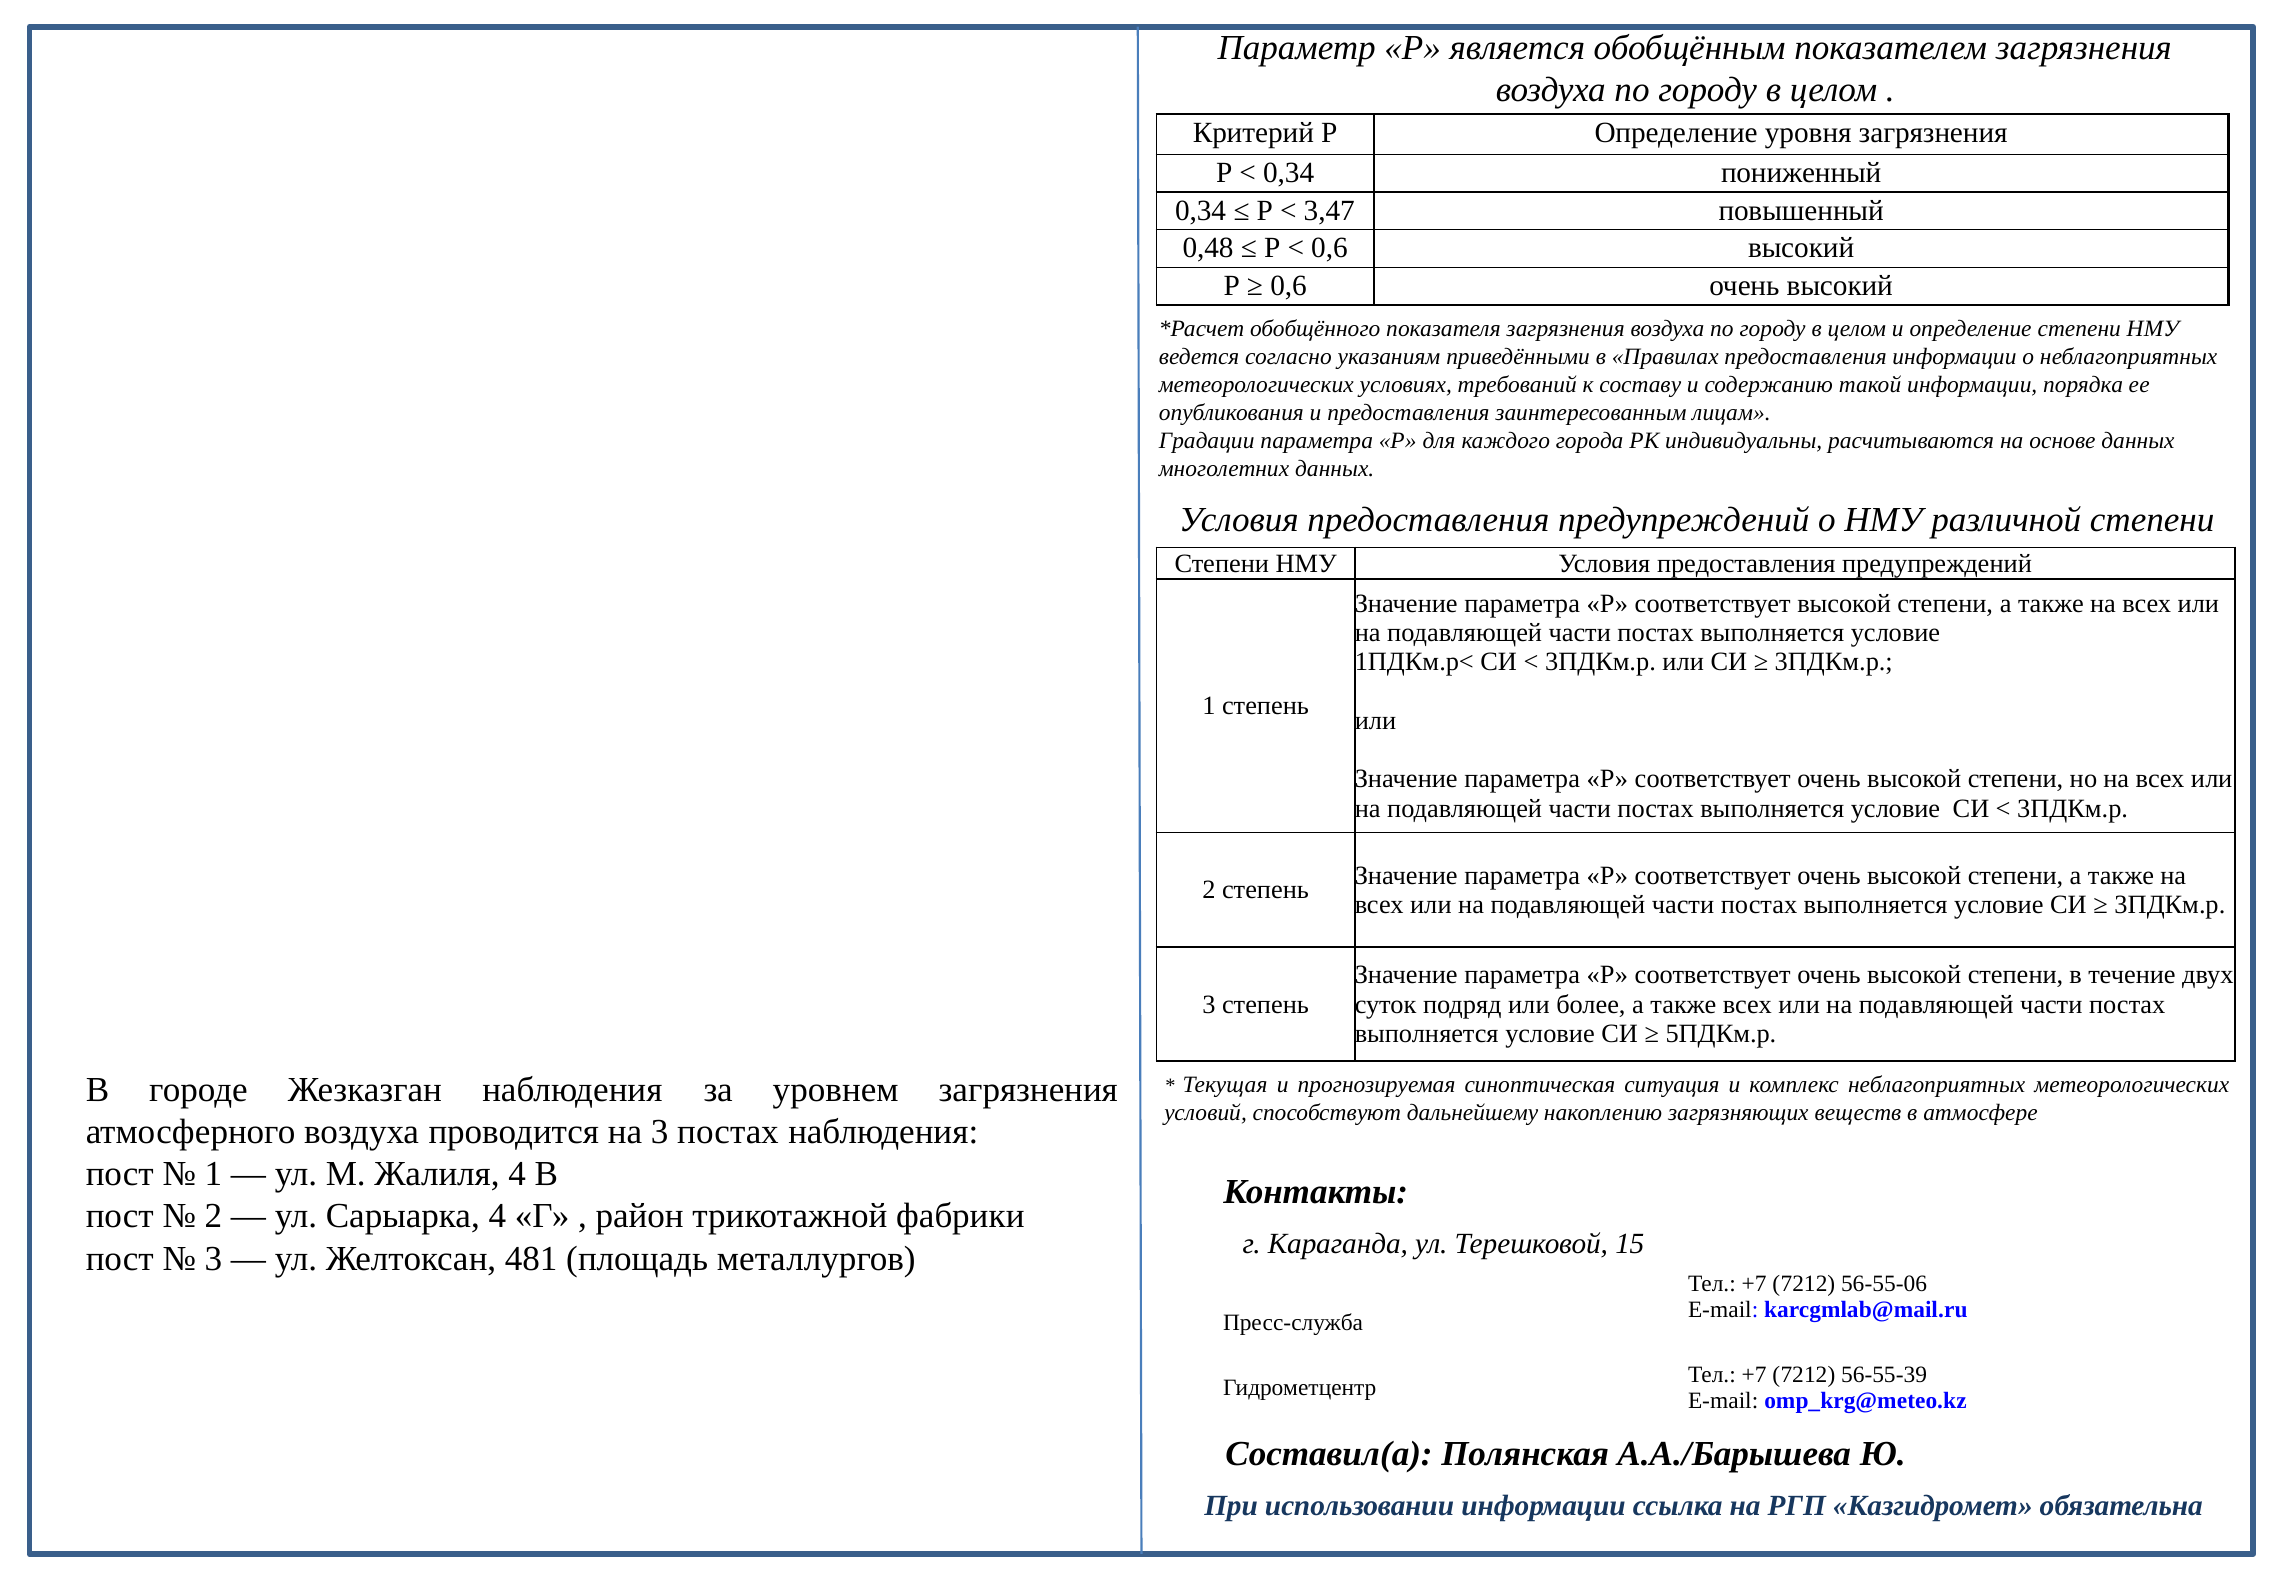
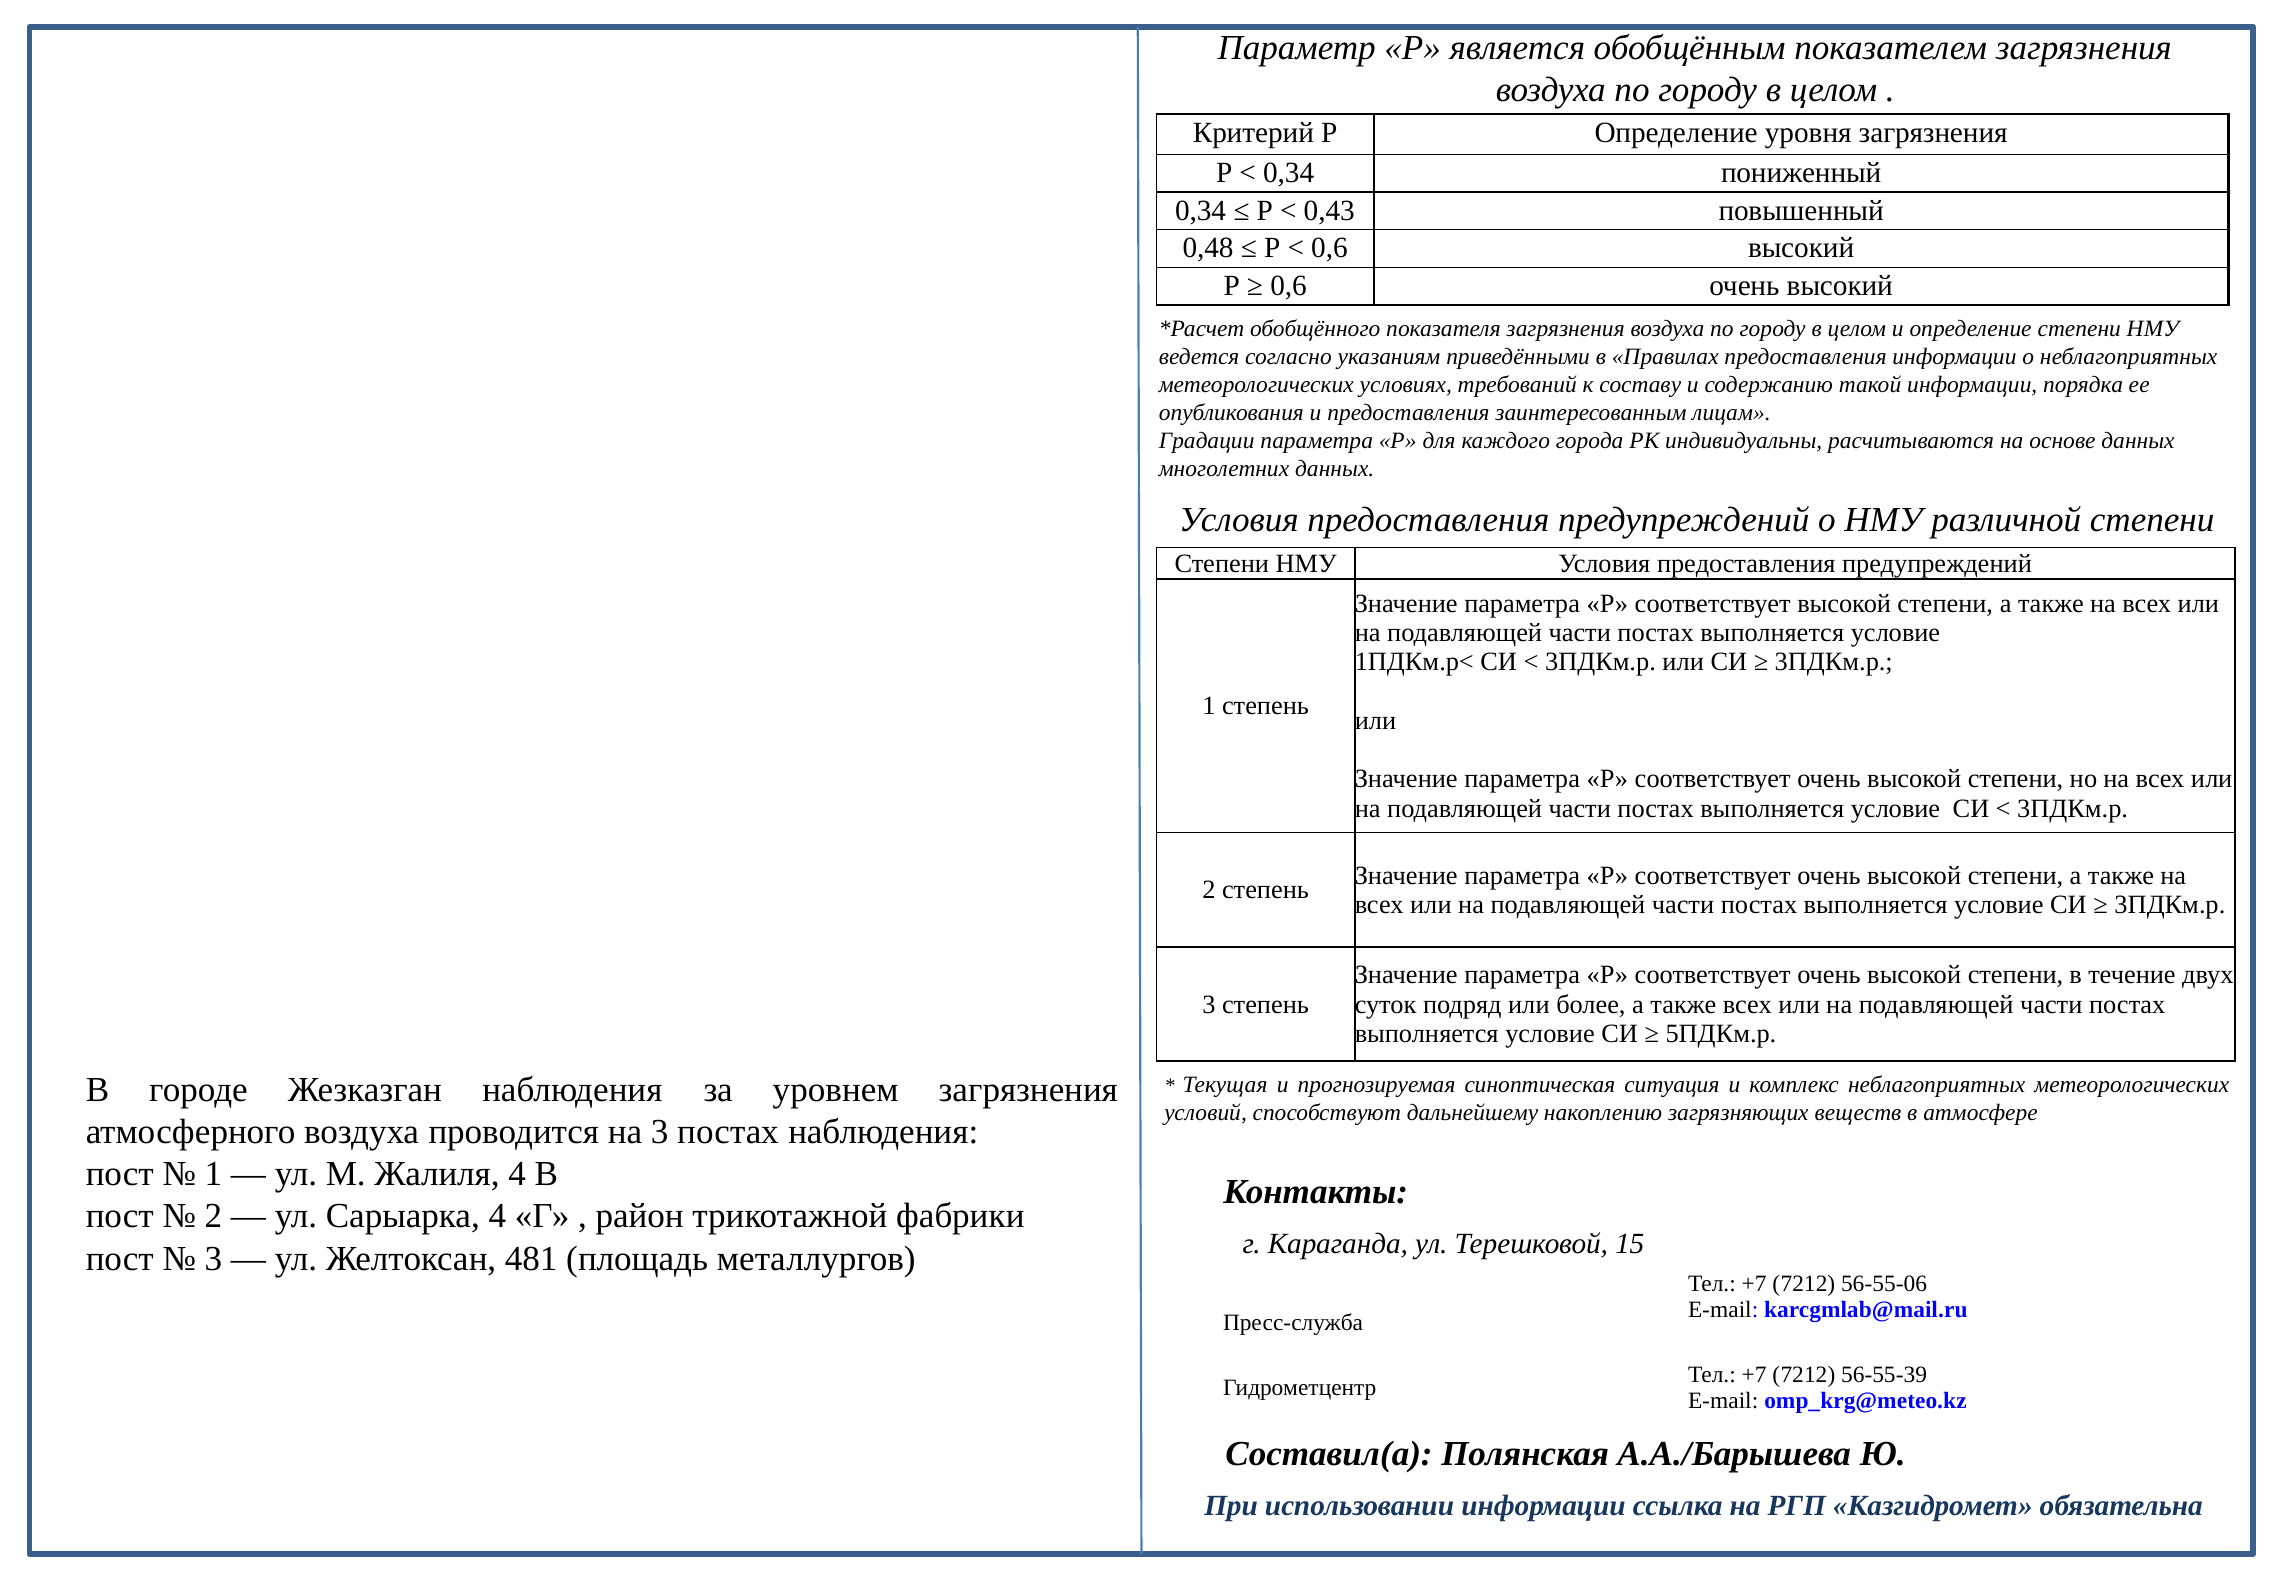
3,47: 3,47 -> 0,43
